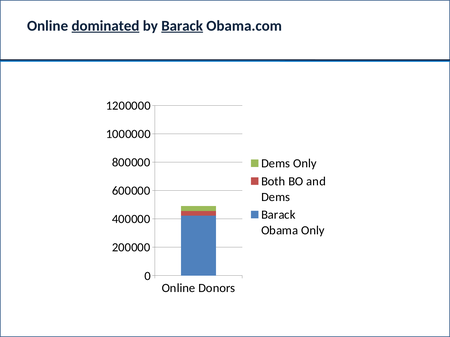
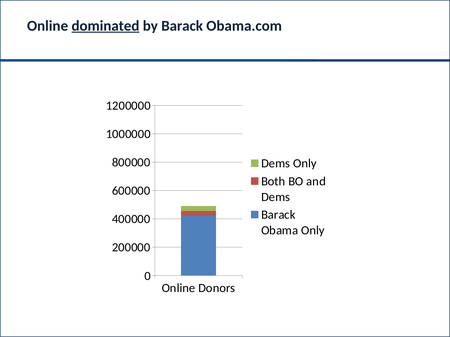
Barack at (182, 26) underline: present -> none
